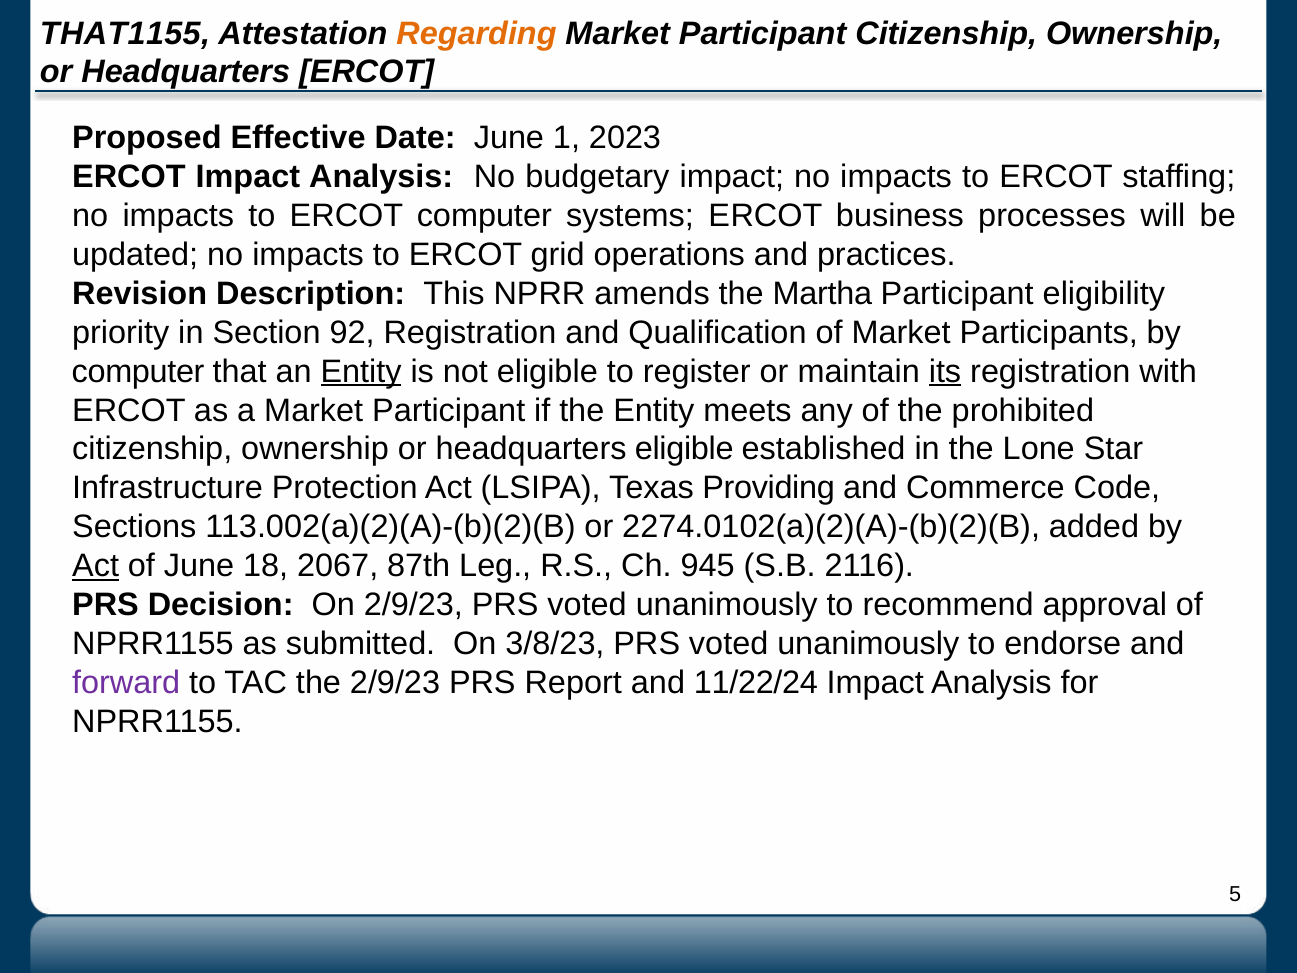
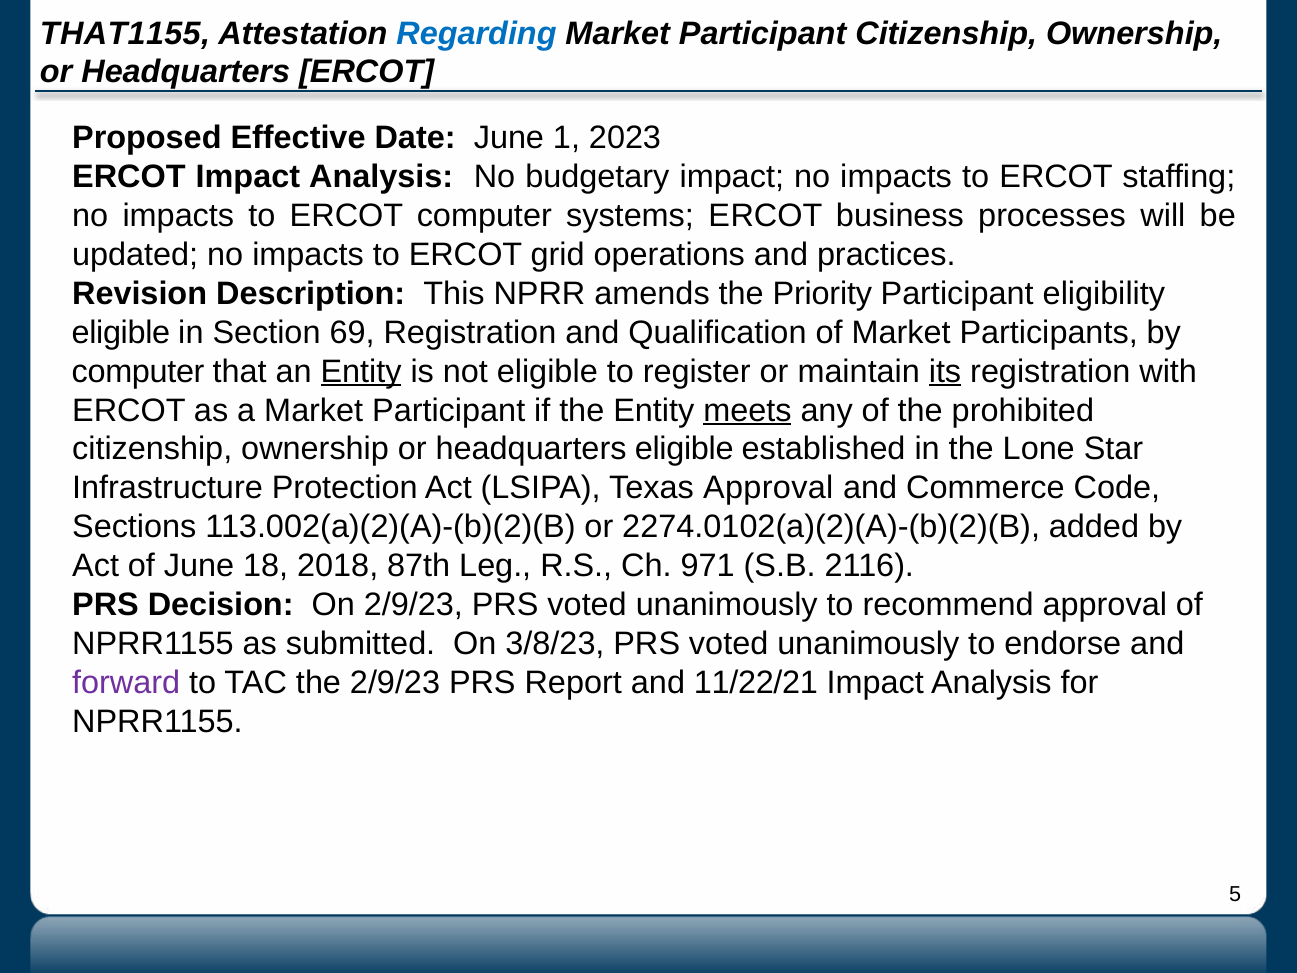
Regarding colour: orange -> blue
Martha: Martha -> Priority
priority at (121, 332): priority -> eligible
92: 92 -> 69
meets underline: none -> present
Texas Providing: Providing -> Approval
Act at (96, 566) underline: present -> none
2067: 2067 -> 2018
945: 945 -> 971
11/22/24: 11/22/24 -> 11/22/21
